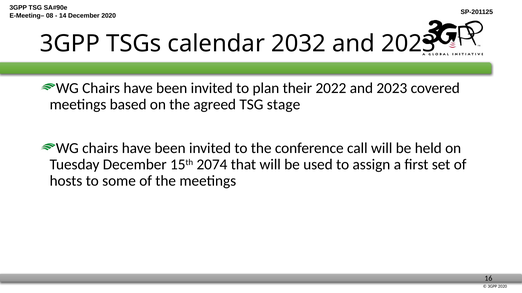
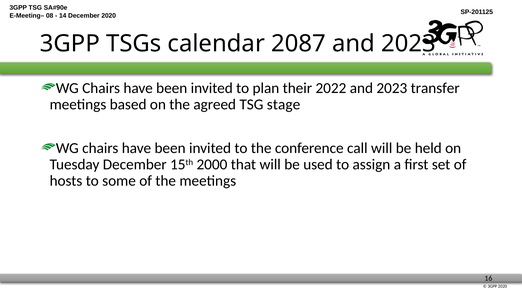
2032: 2032 -> 2087
covered: covered -> transfer
2074: 2074 -> 2000
